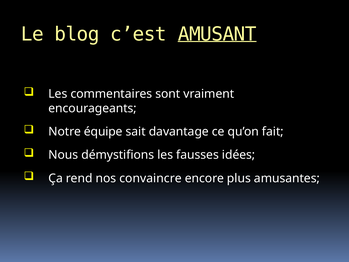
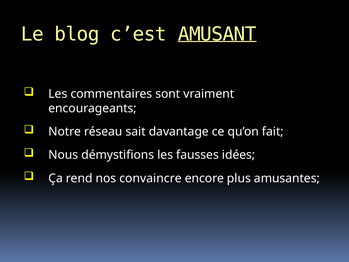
équipe: équipe -> réseau
